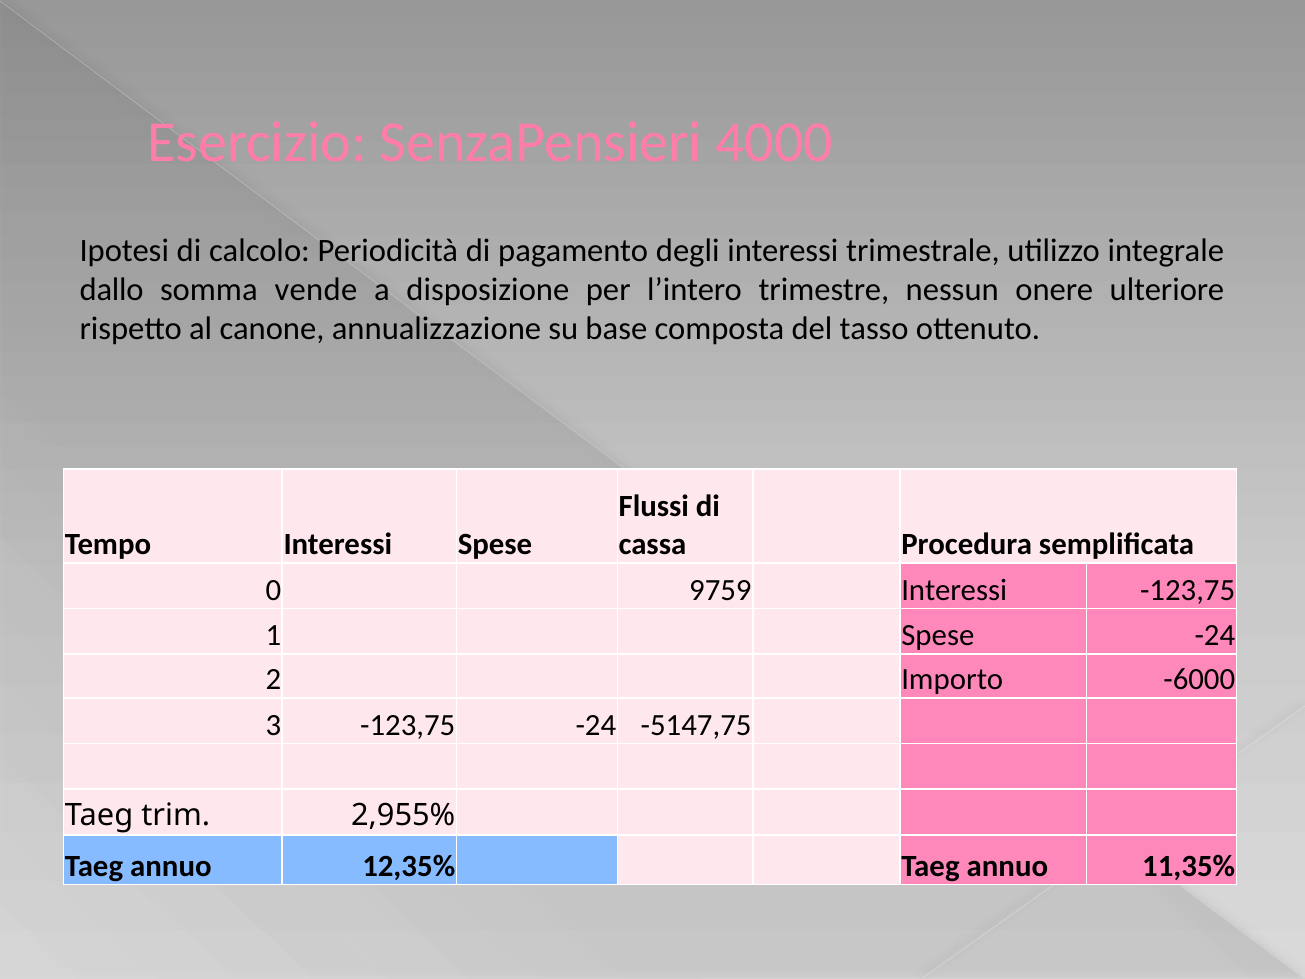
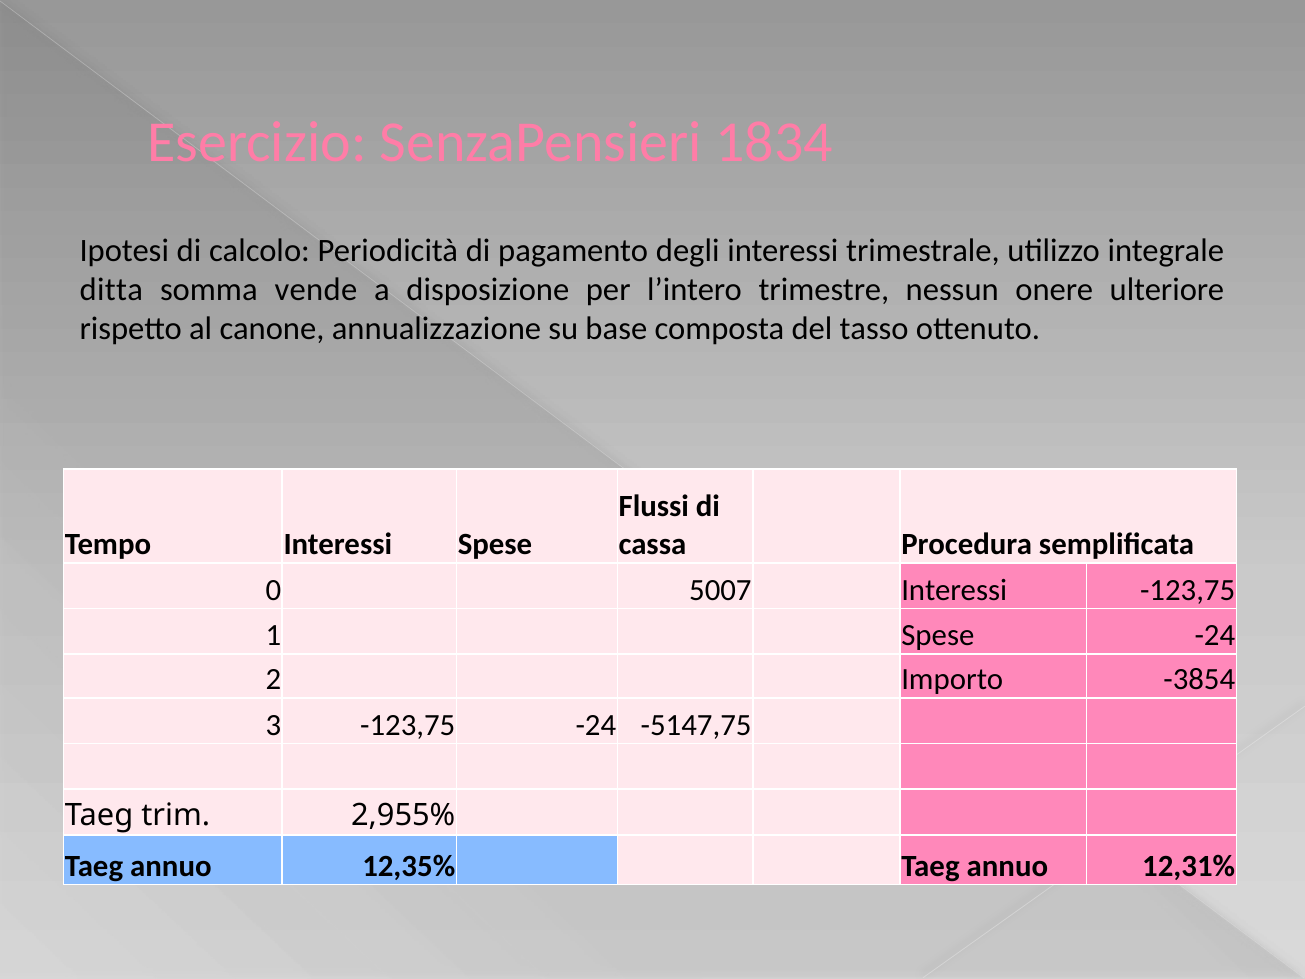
4000: 4000 -> 1834
dallo: dallo -> ditta
9759: 9759 -> 5007
-6000: -6000 -> -3854
11,35%: 11,35% -> 12,31%
